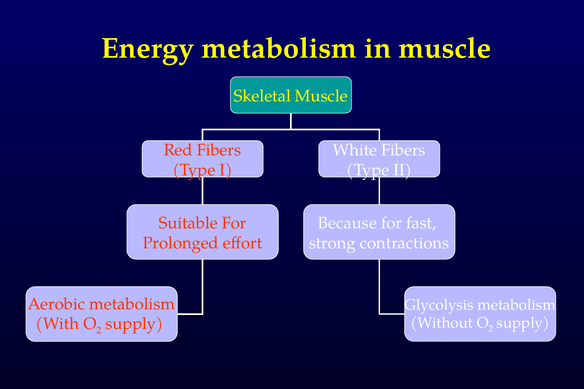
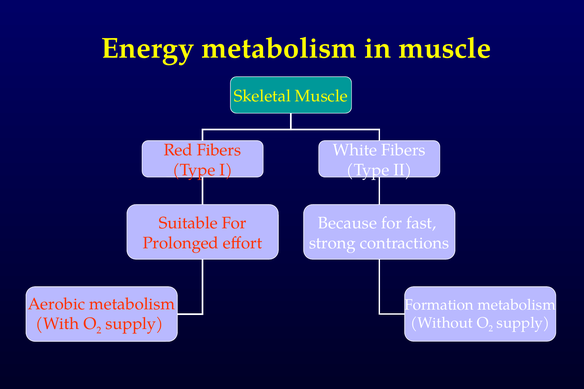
Glycolysis: Glycolysis -> Formation
